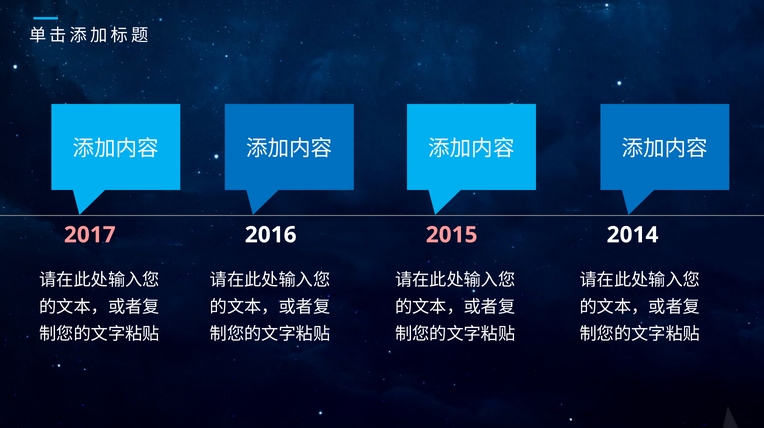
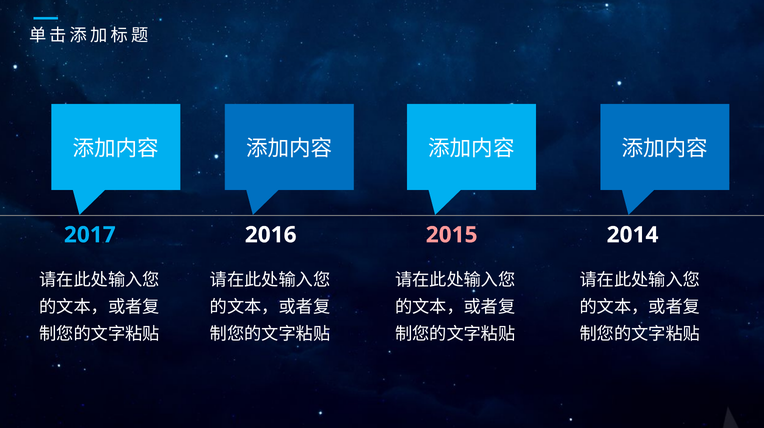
2017 colour: pink -> light blue
